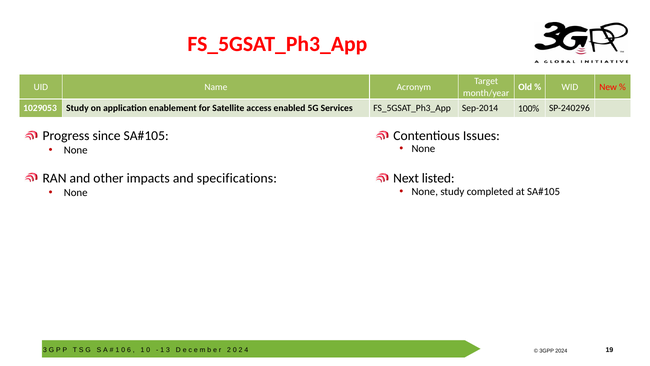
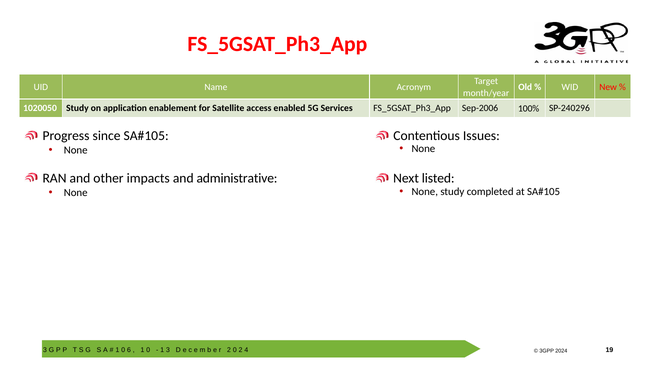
1029053: 1029053 -> 1020050
Sep-2014: Sep-2014 -> Sep-2006
specifications: specifications -> administrative
